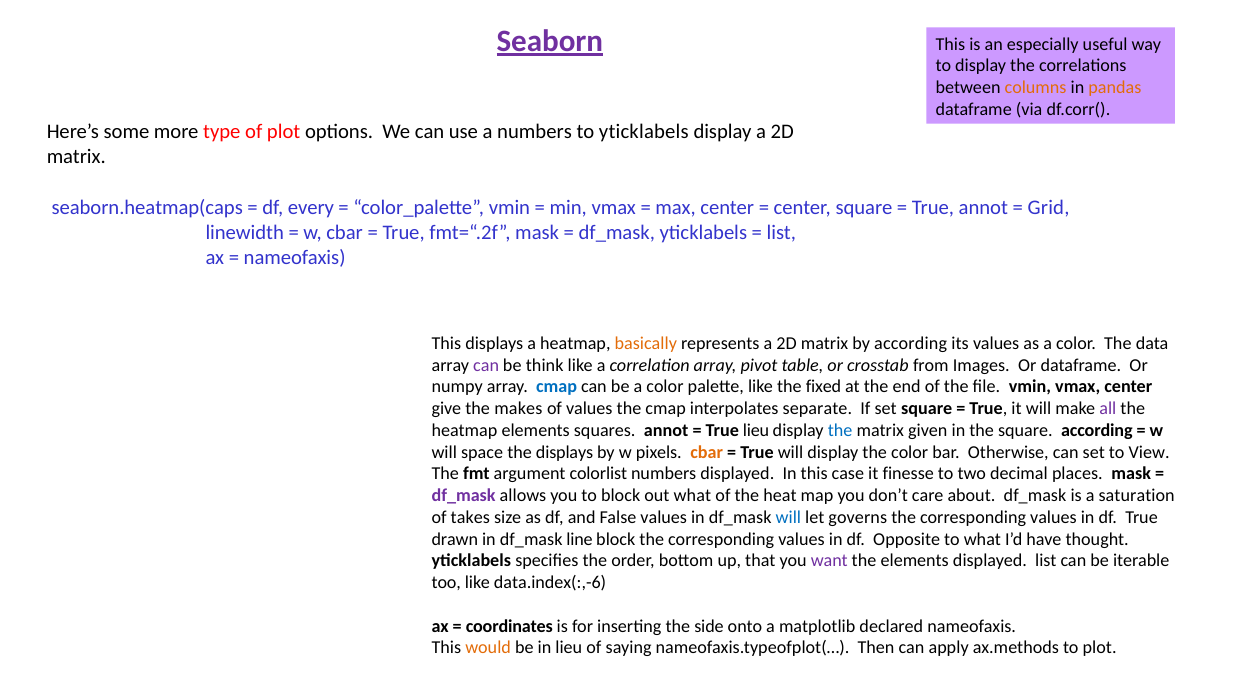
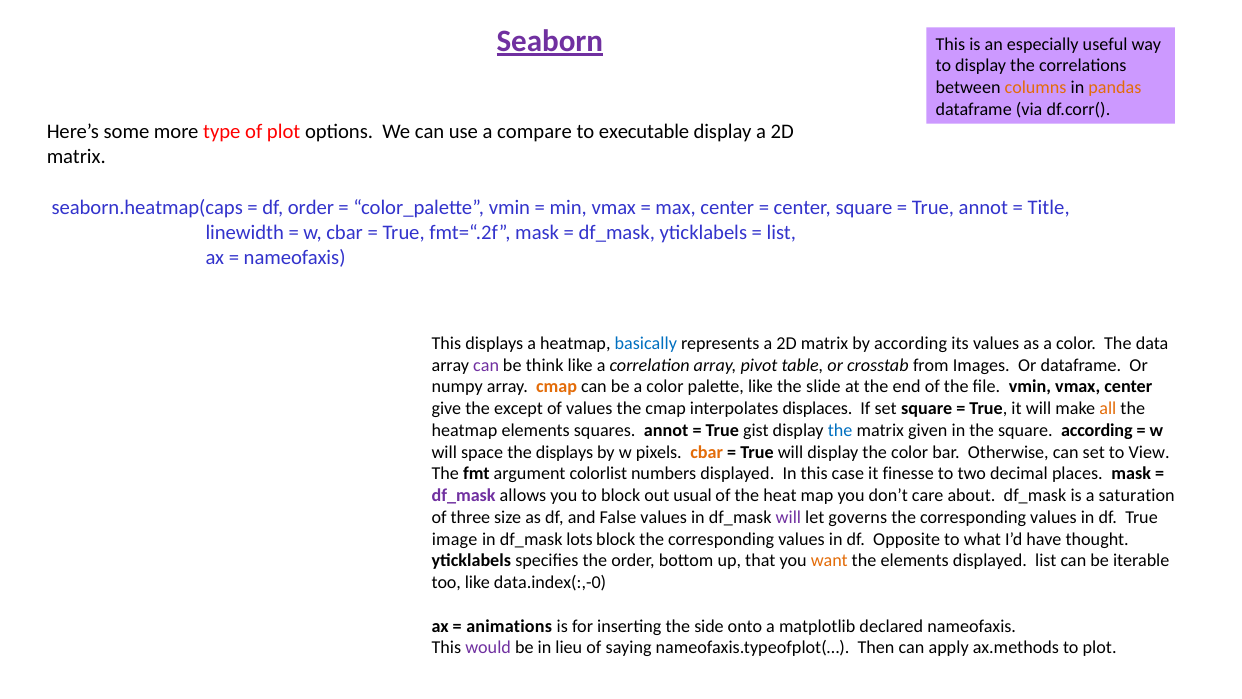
a numbers: numbers -> compare
to yticklabels: yticklabels -> executable
df every: every -> order
Grid: Grid -> Title
basically colour: orange -> blue
cmap at (557, 387) colour: blue -> orange
fixed: fixed -> slide
makes: makes -> except
separate: separate -> displaces
all colour: purple -> orange
True lieu: lieu -> gist
out what: what -> usual
takes: takes -> three
will at (788, 517) colour: blue -> purple
drawn: drawn -> image
line: line -> lots
want colour: purple -> orange
data.index(:,-6: data.index(:,-6 -> data.index(:,-0
coordinates: coordinates -> animations
would colour: orange -> purple
